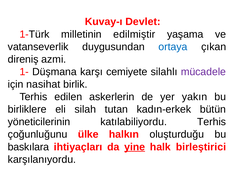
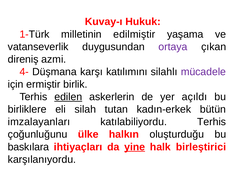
Devlet: Devlet -> Hukuk
ortaya colour: blue -> purple
1-: 1- -> 4-
cemiyete: cemiyete -> katılımını
nasihat: nasihat -> ermiştir
edilen underline: none -> present
yakın: yakın -> açıldı
yöneticilerinin: yöneticilerinin -> imzalayanları
